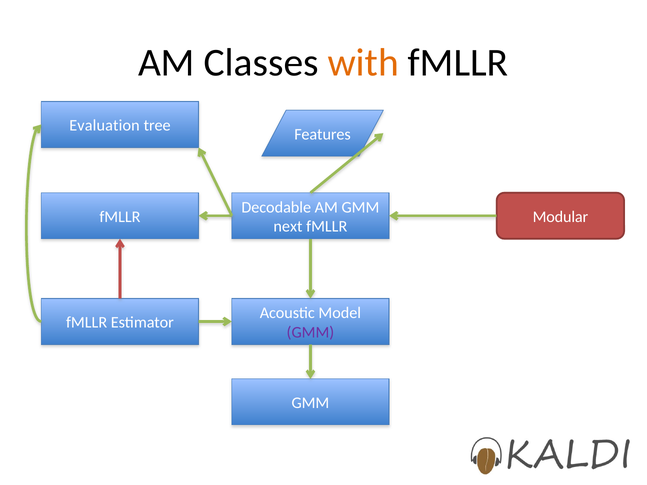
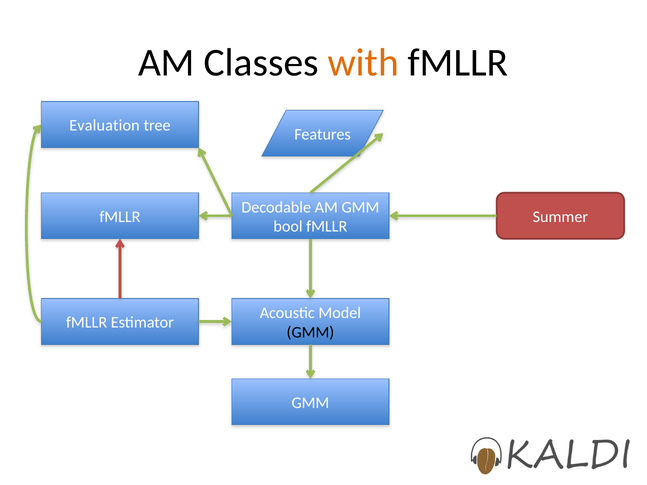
Modular: Modular -> Summer
next: next -> bool
GMM at (310, 333) colour: purple -> black
